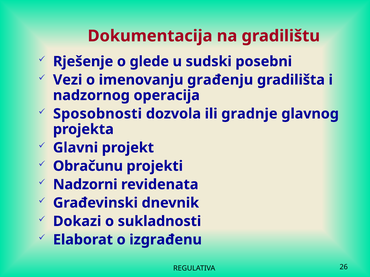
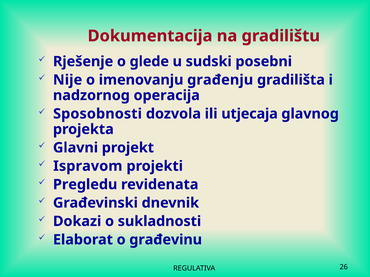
Vezi: Vezi -> Nije
gradnje: gradnje -> utjecaja
Obračunu: Obračunu -> Ispravom
Nadzorni: Nadzorni -> Pregledu
izgrađenu: izgrađenu -> građevinu
